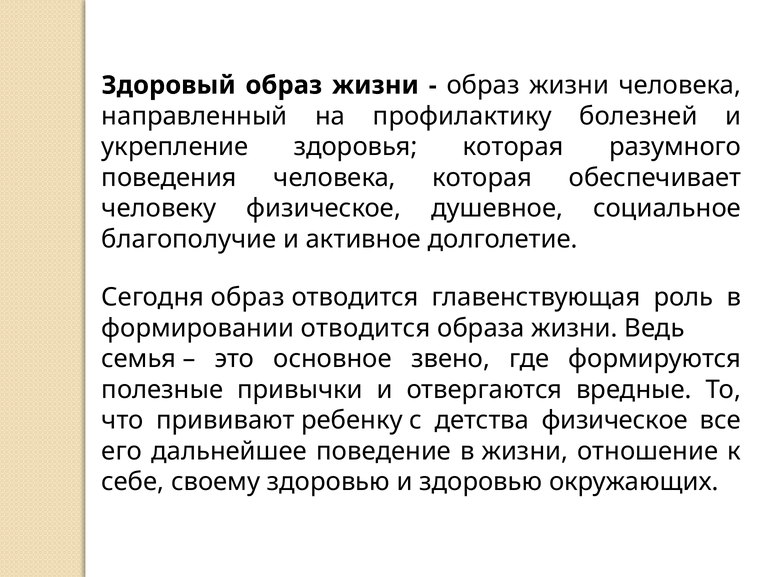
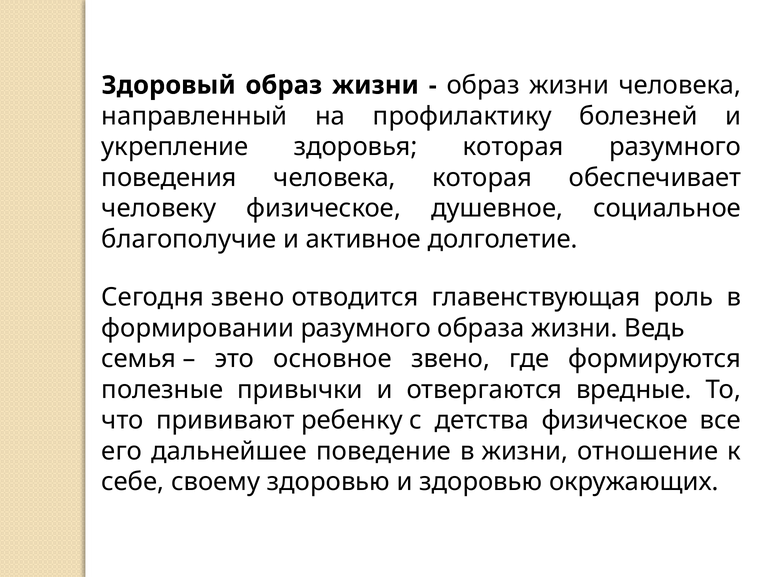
Сегодня образ: образ -> звено
формировании отводится: отводится -> разумного
